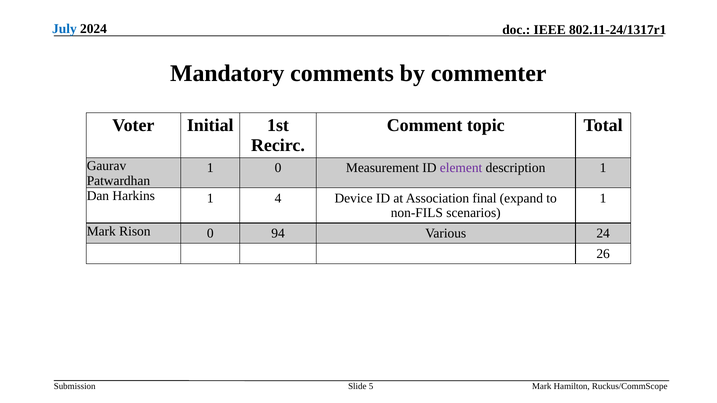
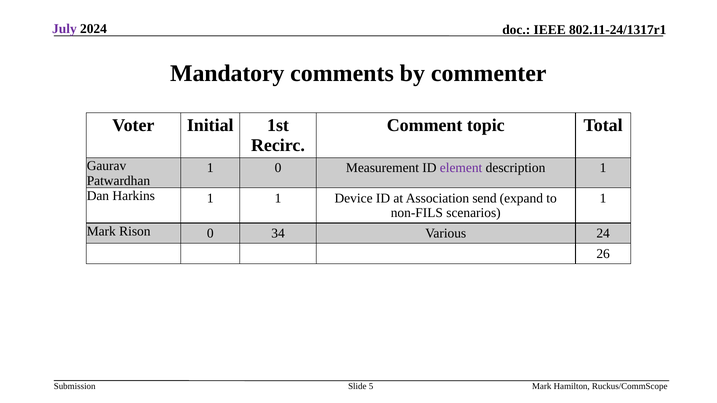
July colour: blue -> purple
1 4: 4 -> 1
final: final -> send
94: 94 -> 34
